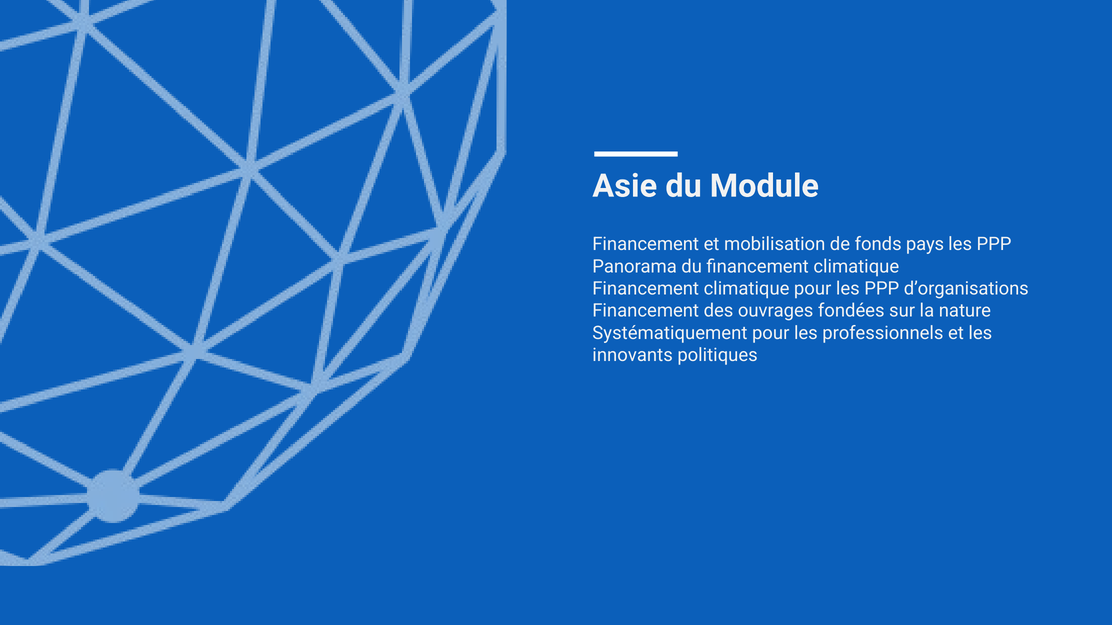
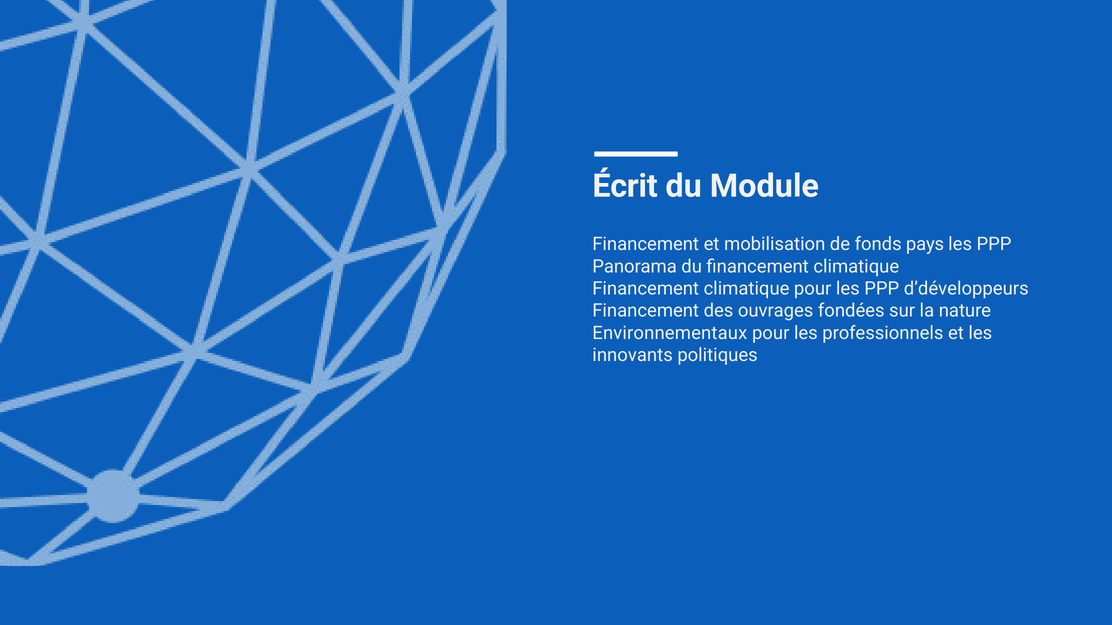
Asie: Asie -> Écrit
d’organisations: d’organisations -> d’développeurs
Systématiquement: Systématiquement -> Environnementaux
